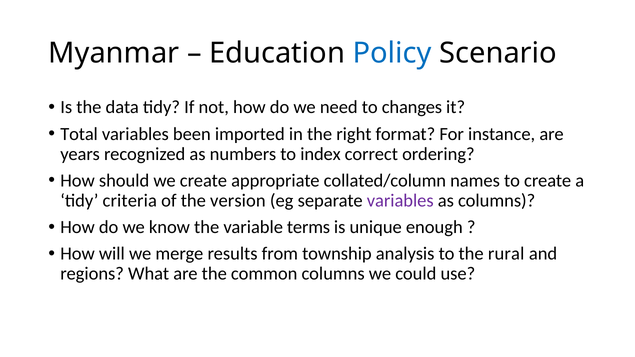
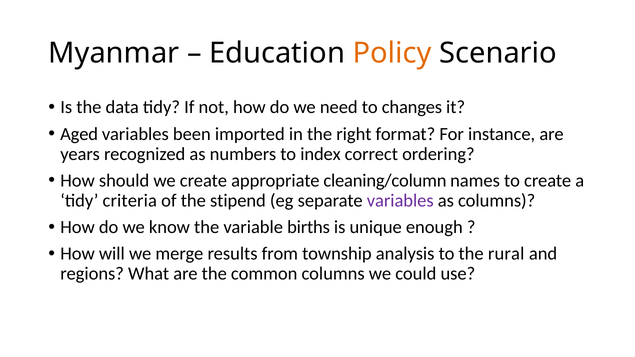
Policy colour: blue -> orange
Total: Total -> Aged
collated/column: collated/column -> cleaning/column
version: version -> stipend
terms: terms -> births
